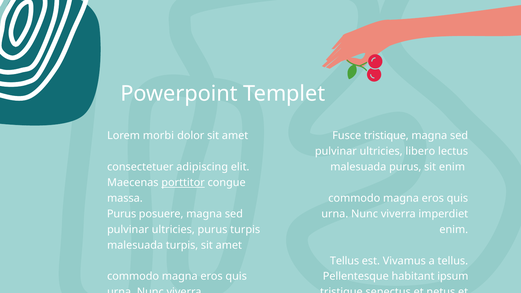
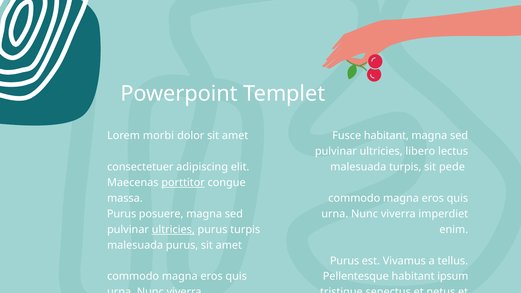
Fusce tristique: tristique -> habitant
malesuada purus: purus -> turpis
sit enim: enim -> pede
ultricies at (173, 230) underline: none -> present
malesuada turpis: turpis -> purus
Tellus at (345, 261): Tellus -> Purus
